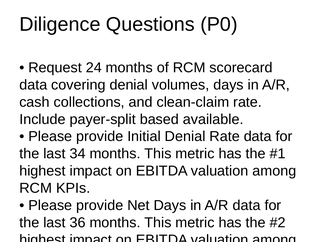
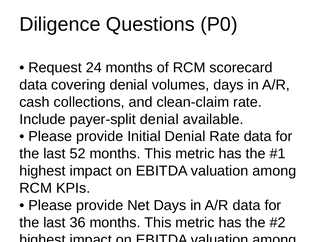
payer-split based: based -> denial
34: 34 -> 52
